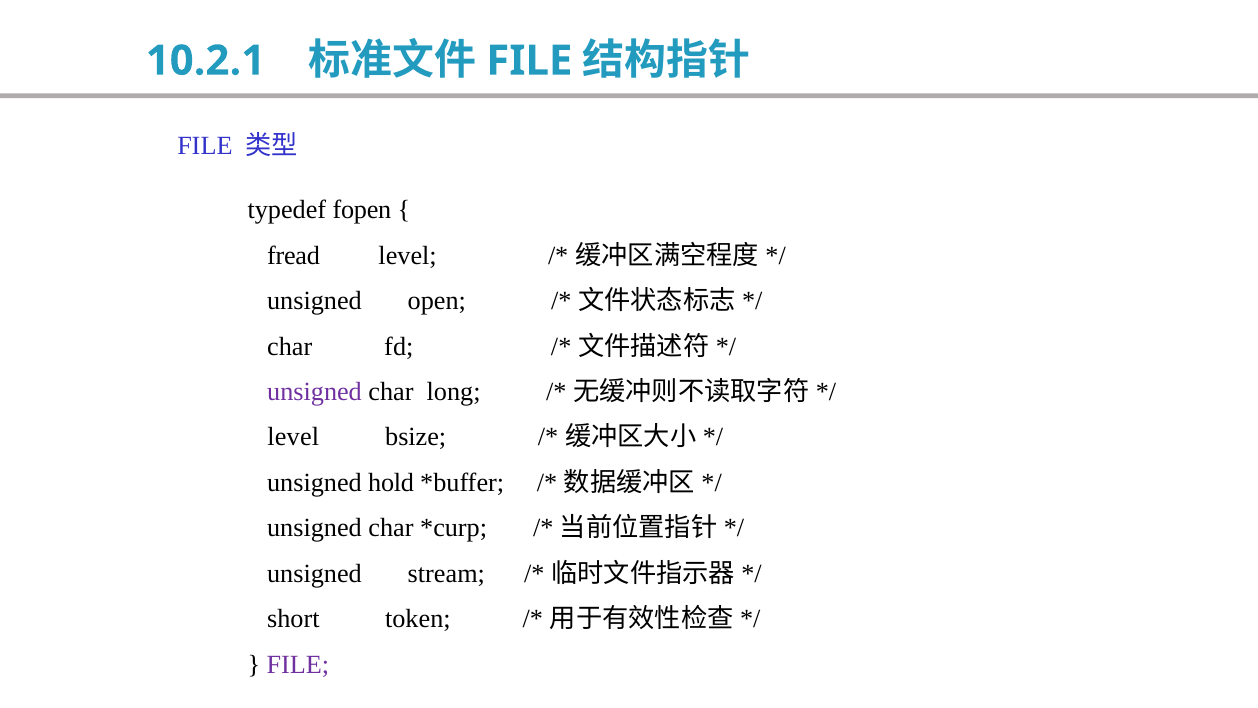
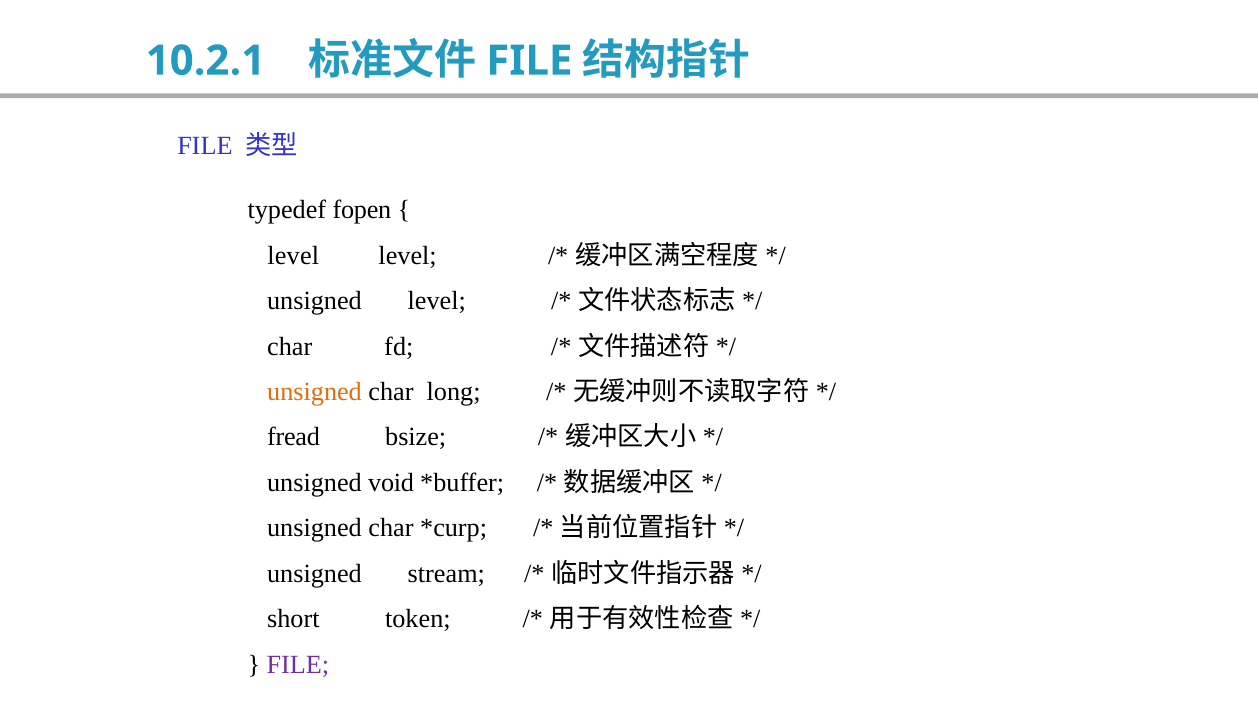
fread at (294, 255): fread -> level
unsigned open: open -> level
unsigned at (315, 392) colour: purple -> orange
level at (293, 437): level -> fread
hold: hold -> void
